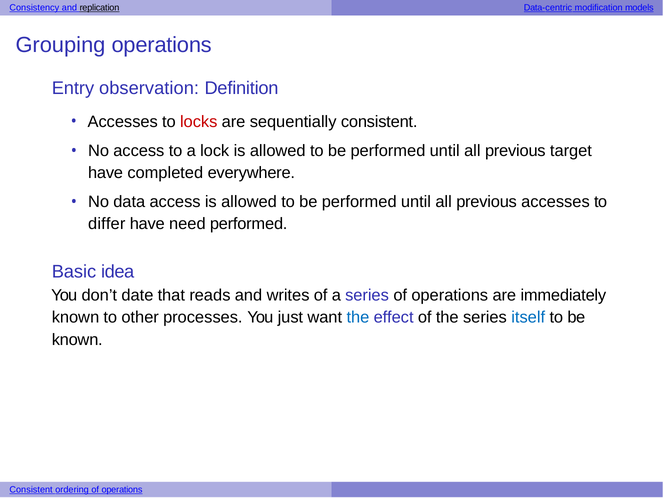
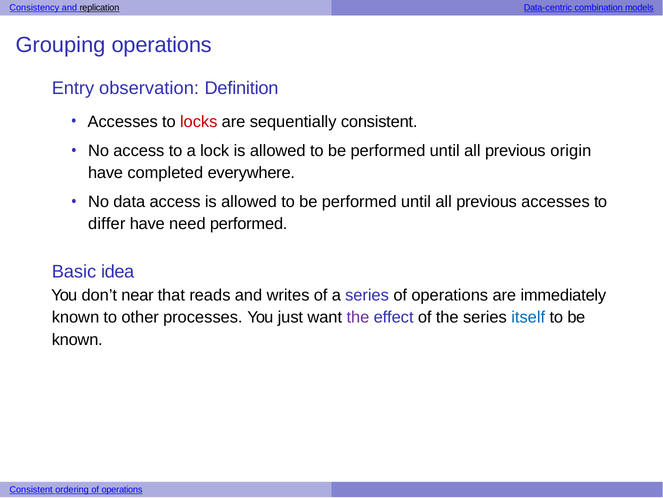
modification: modification -> combination
target: target -> origin
date: date -> near
the at (358, 317) colour: blue -> purple
